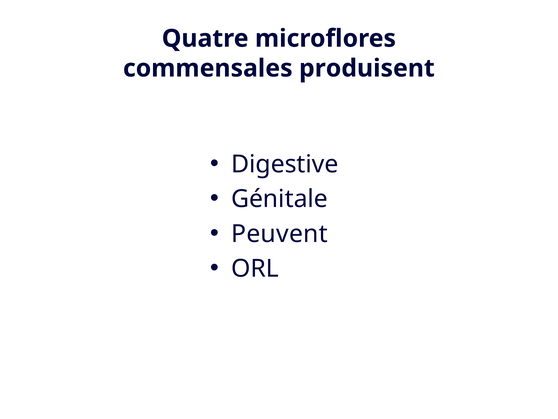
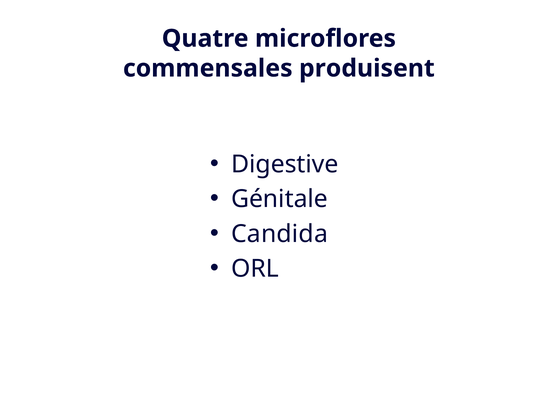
Peuvent: Peuvent -> Candida
